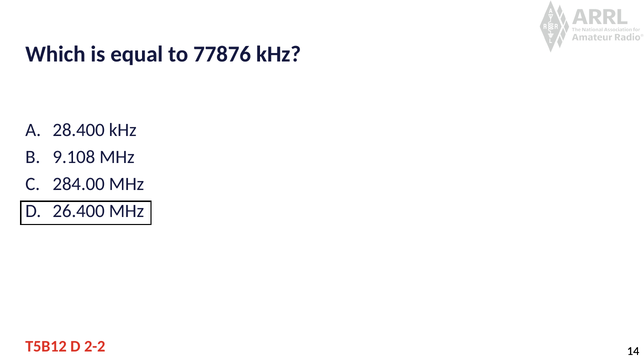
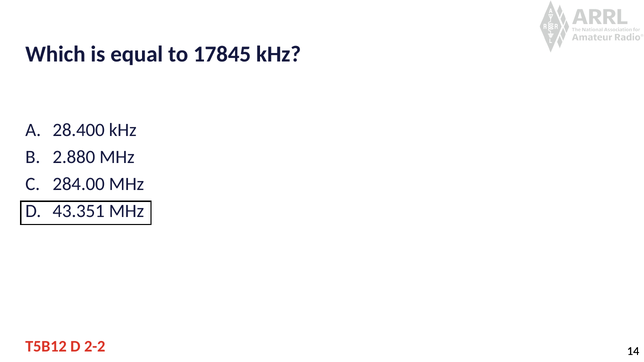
77876: 77876 -> 17845
9.108: 9.108 -> 2.880
26.400: 26.400 -> 43.351
